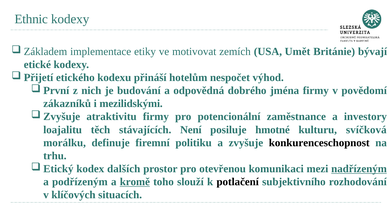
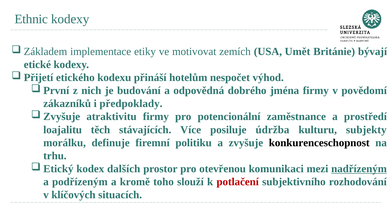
mezilidskými: mezilidskými -> předpoklady
investory: investory -> prostředí
Není: Není -> Více
hmotné: hmotné -> údržba
svíčková: svíčková -> subjekty
kromě underline: present -> none
potlačení colour: black -> red
